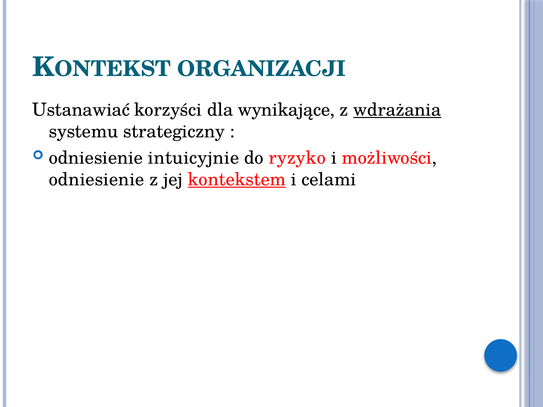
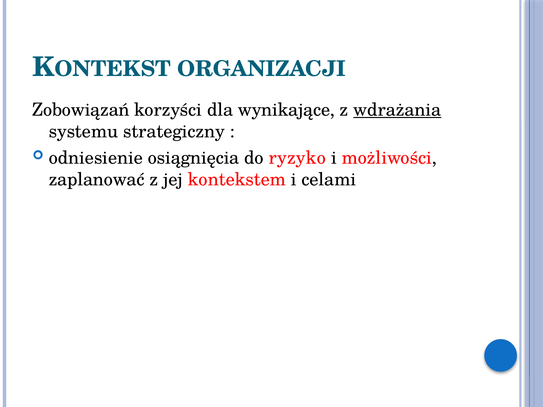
Ustanawiać: Ustanawiać -> Zobowiązań
intuicyjnie: intuicyjnie -> osiągnięcia
odniesienie at (97, 180): odniesienie -> zaplanować
kontekstem underline: present -> none
